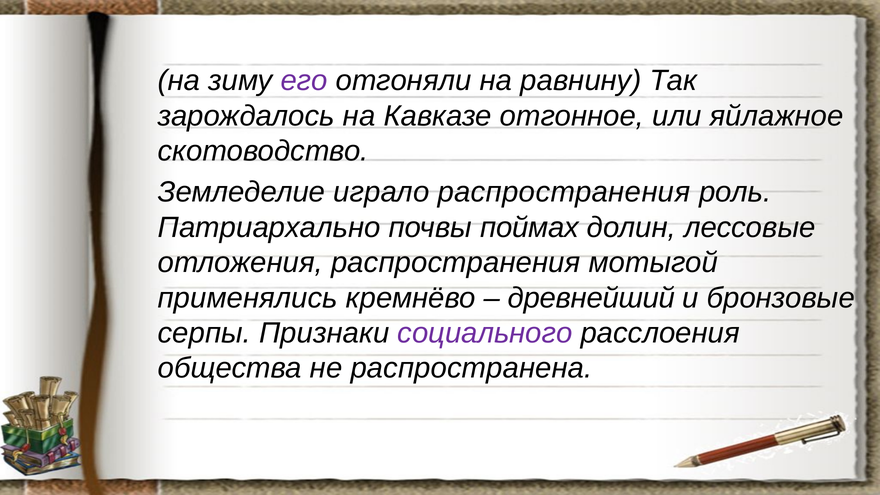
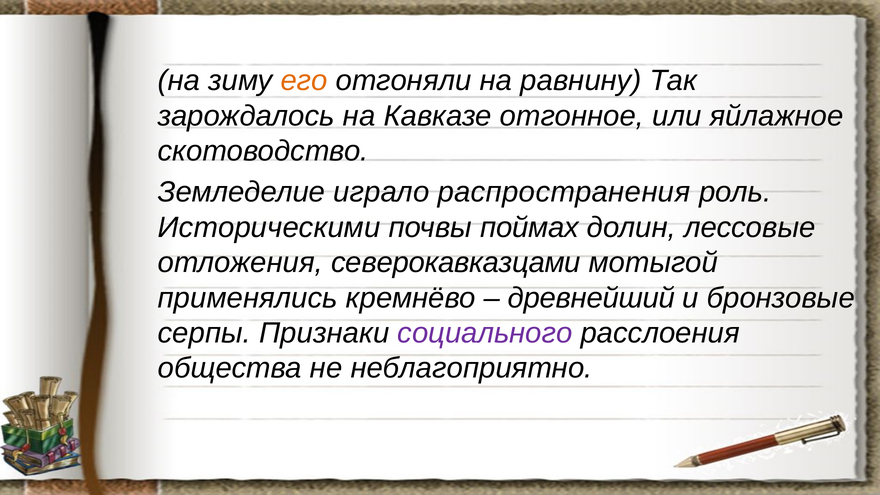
его colour: purple -> orange
Патриархально: Патриархально -> Историческими
отложения распространения: распространения -> северокавказцами
распространена: распространена -> неблагоприятно
